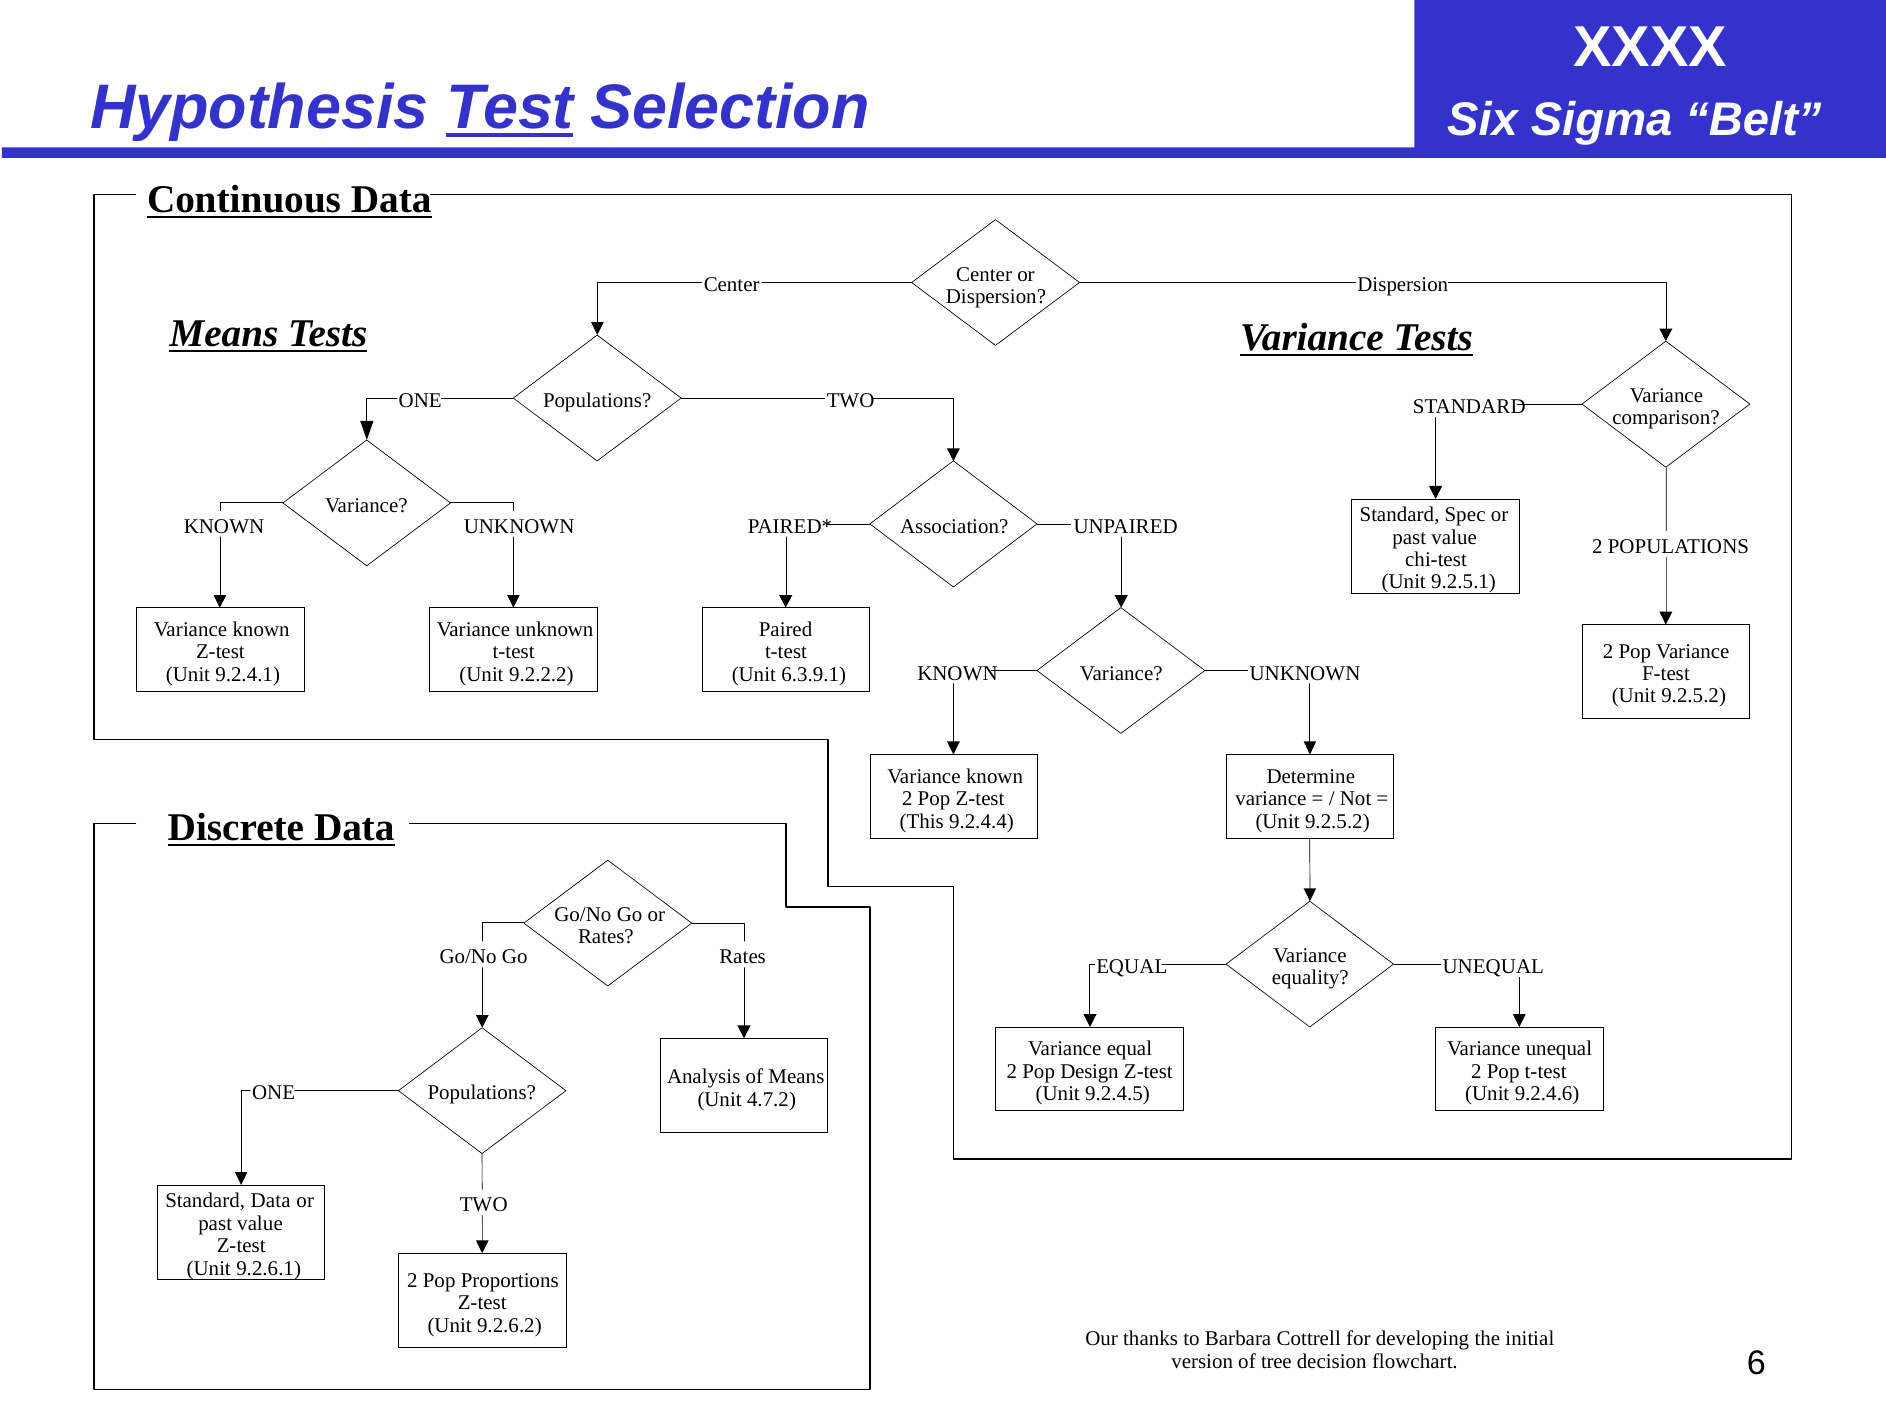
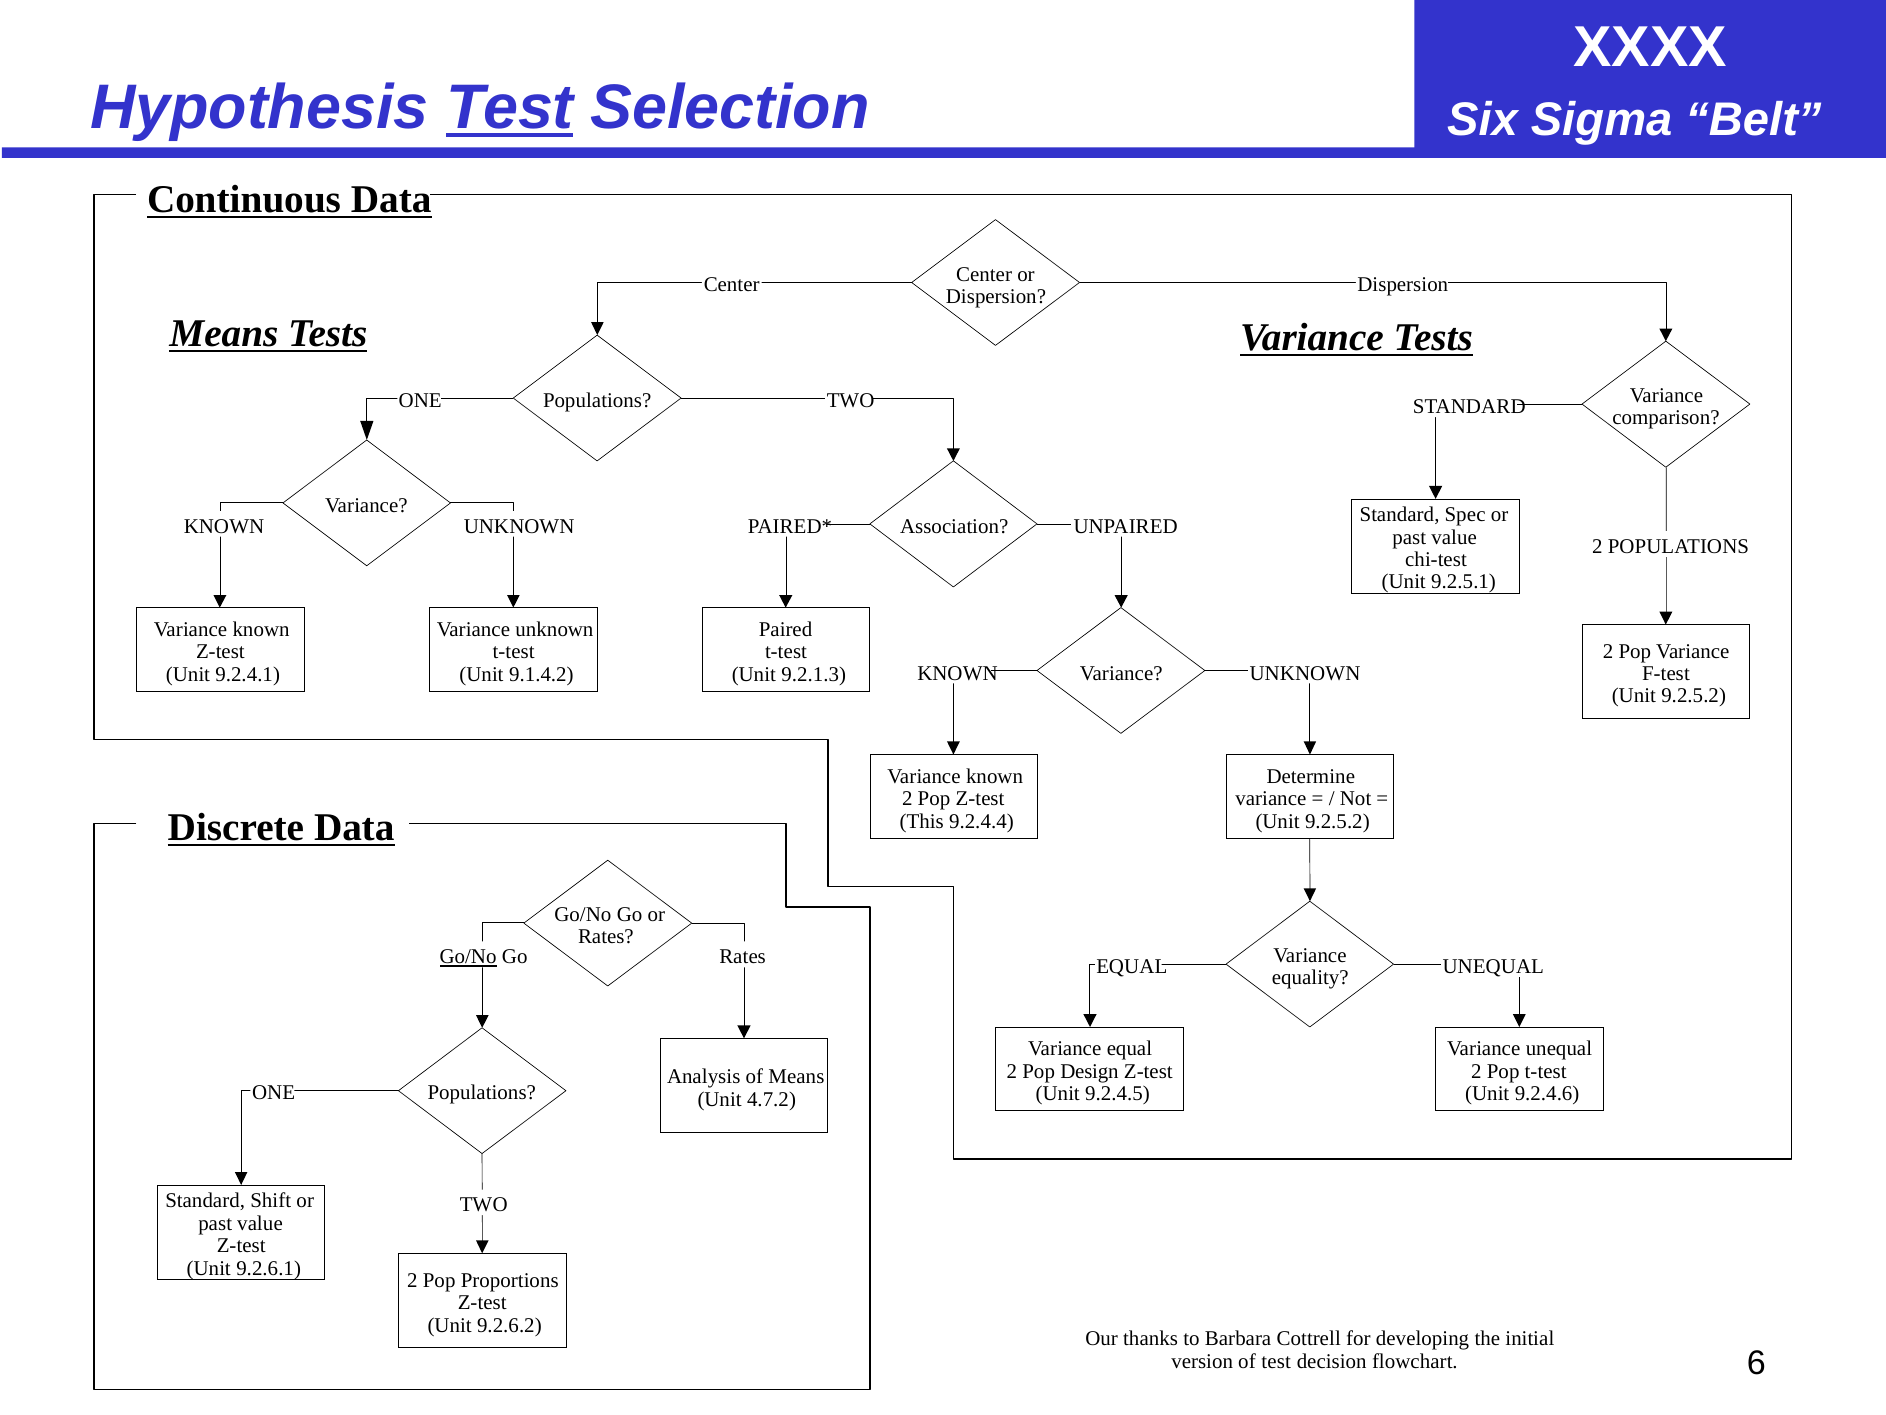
9.2.2.2: 9.2.2.2 -> 9.1.4.2
6.3.9.1: 6.3.9.1 -> 9.2.1.3
Go/No at (468, 957) underline: none -> present
Standard Data: Data -> Shift
of tree: tree -> test
